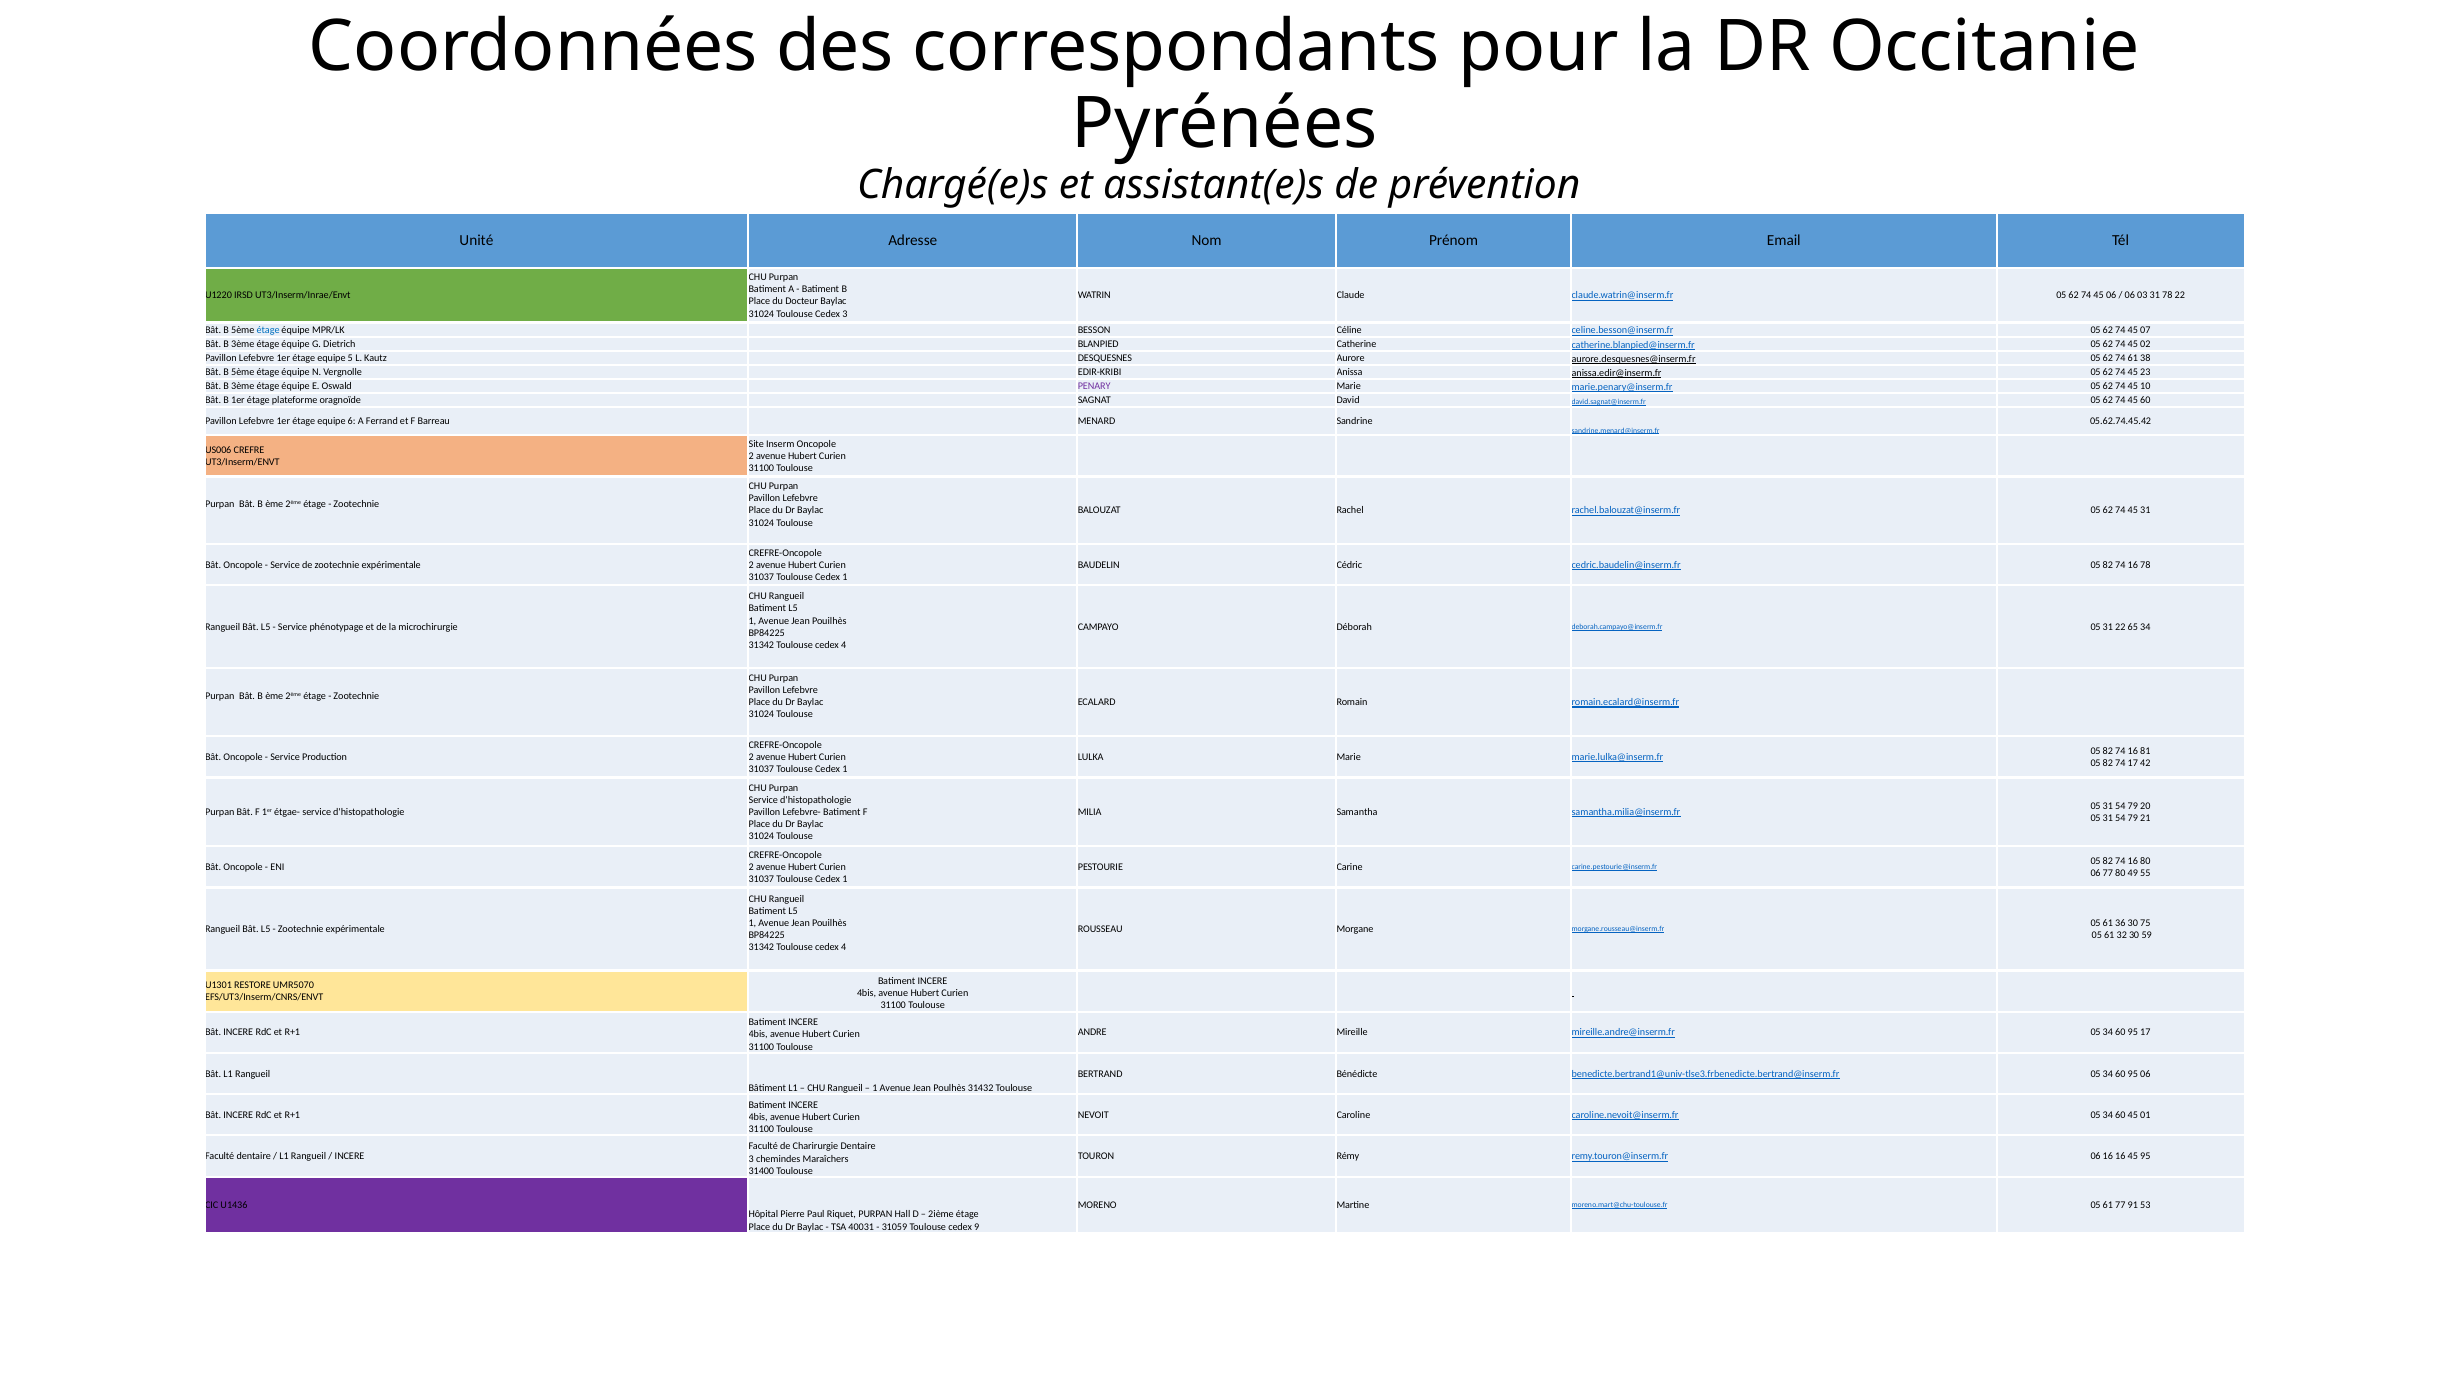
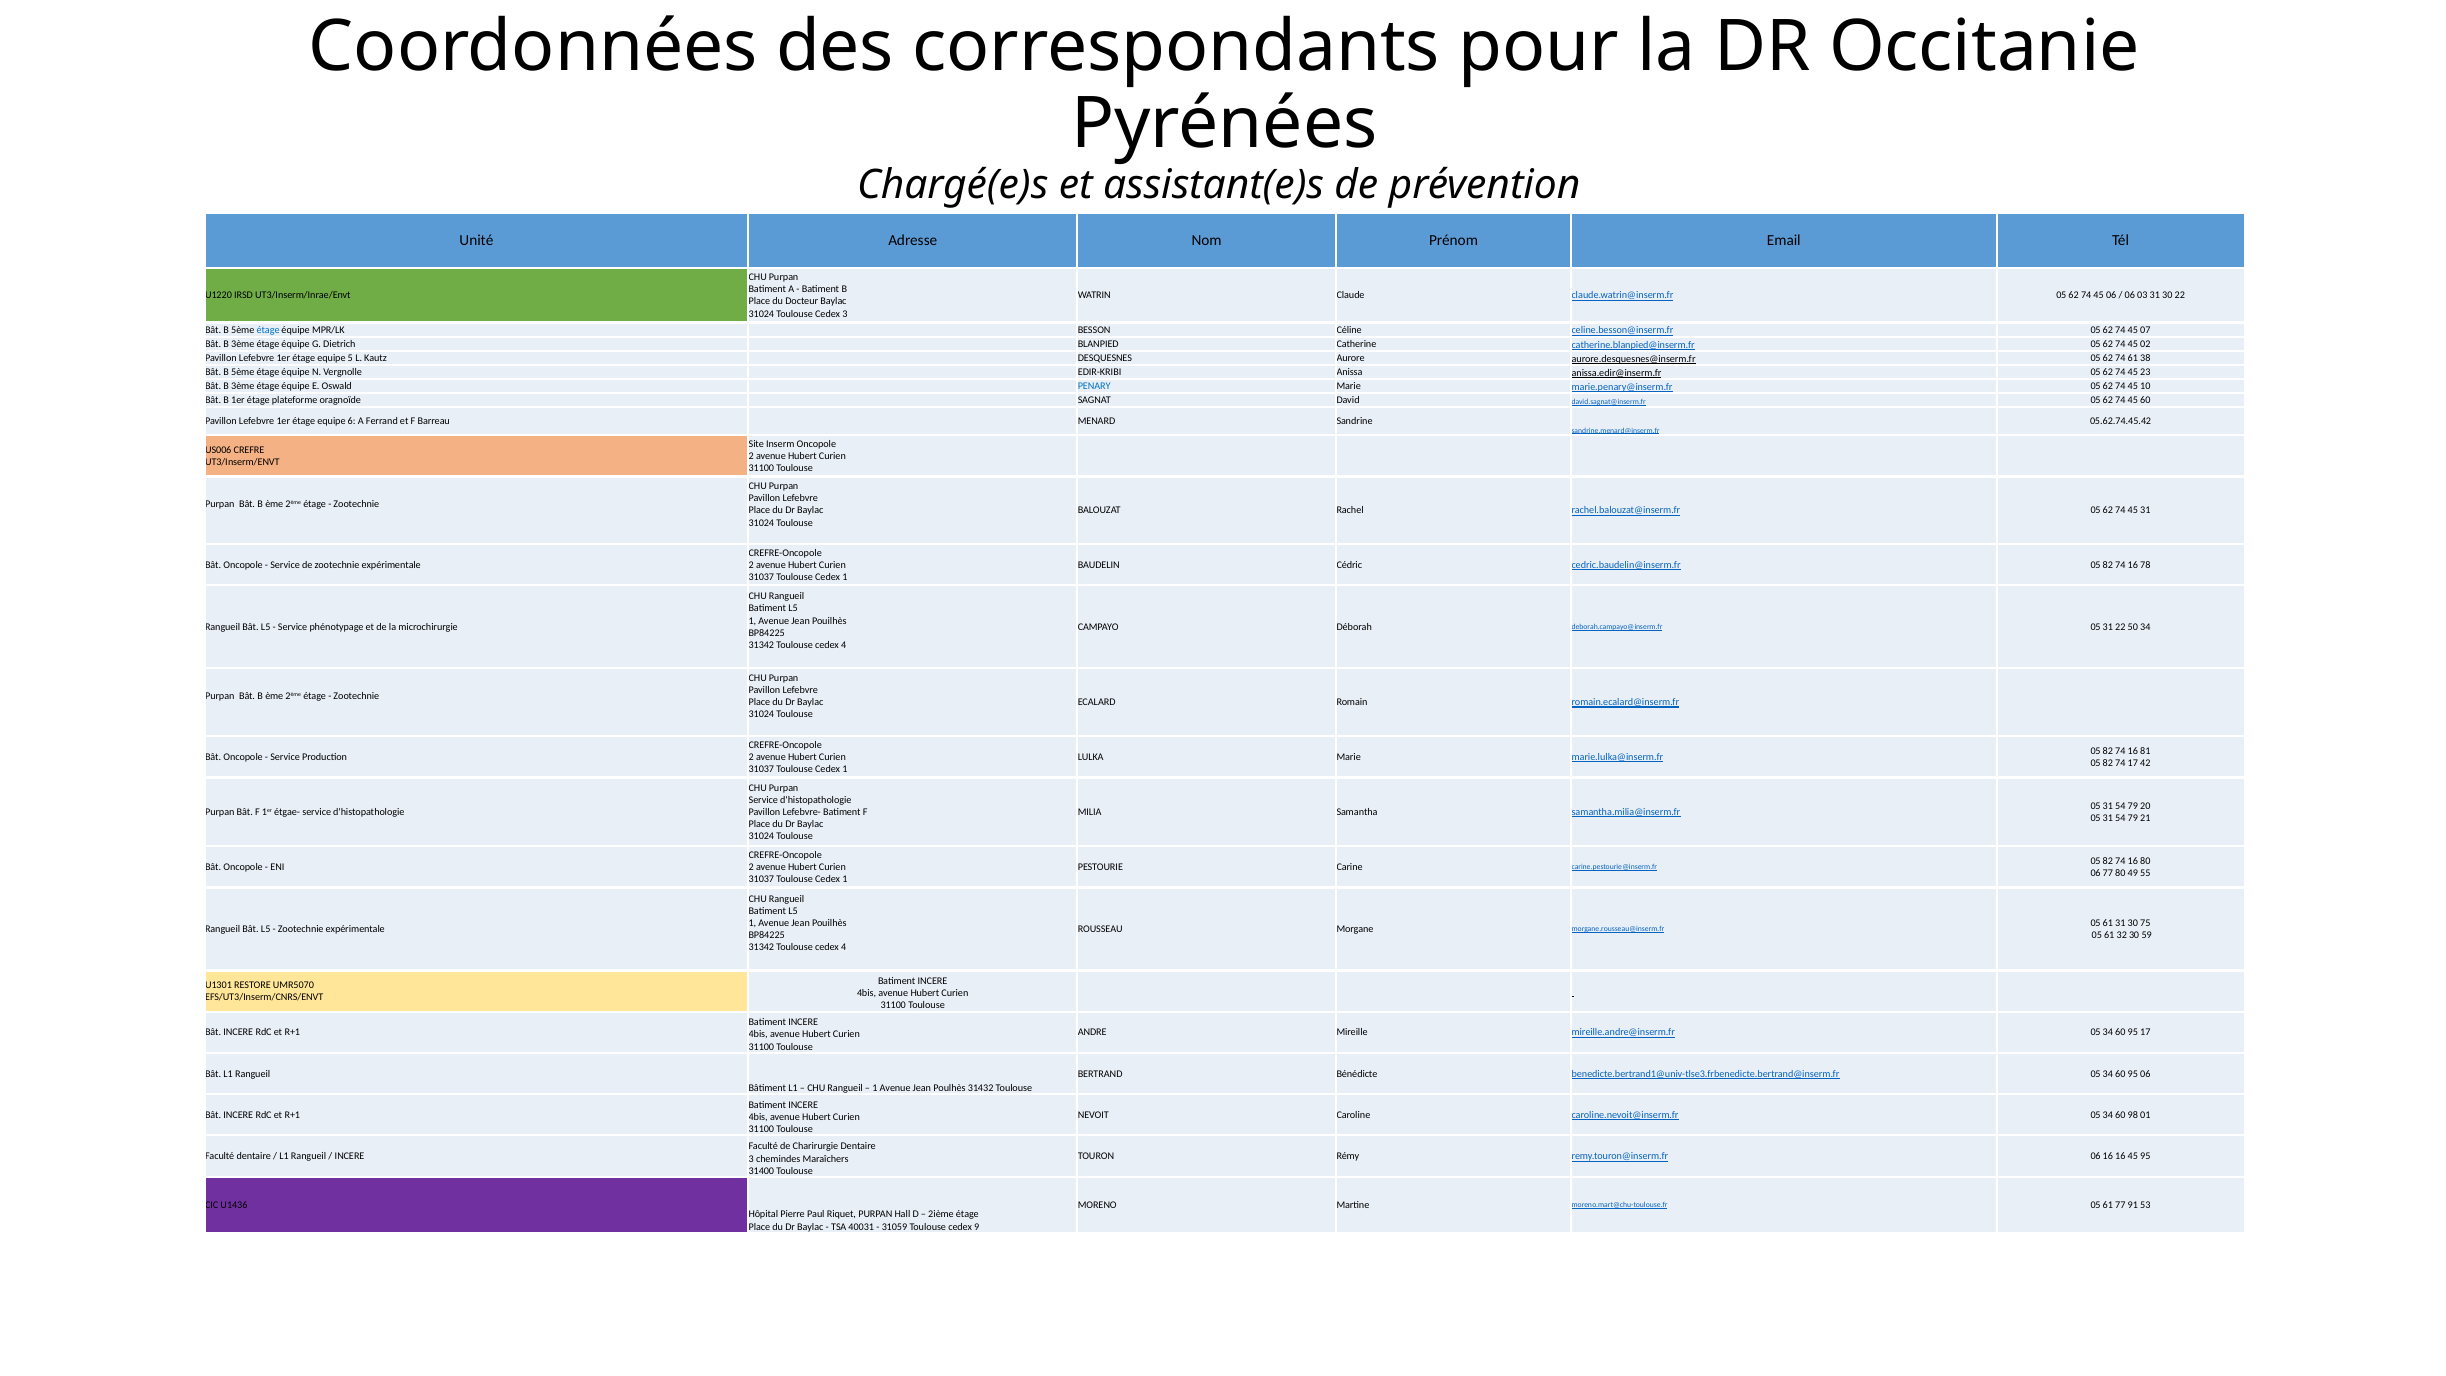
03 31 78: 78 -> 30
PENARY colour: purple -> blue
65: 65 -> 50
61 36: 36 -> 31
60 45: 45 -> 98
